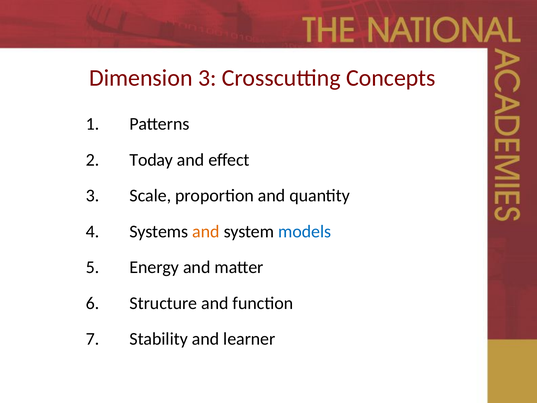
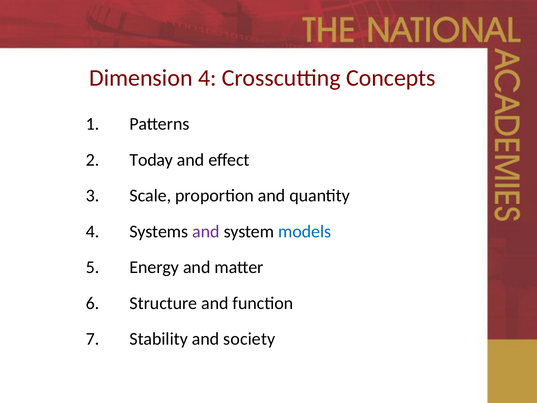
Dimension 3: 3 -> 4
and at (206, 231) colour: orange -> purple
learner: learner -> society
